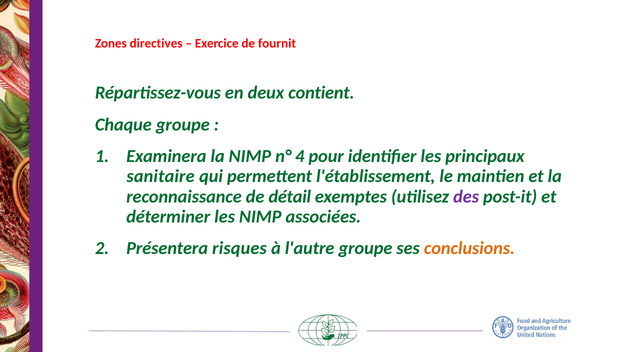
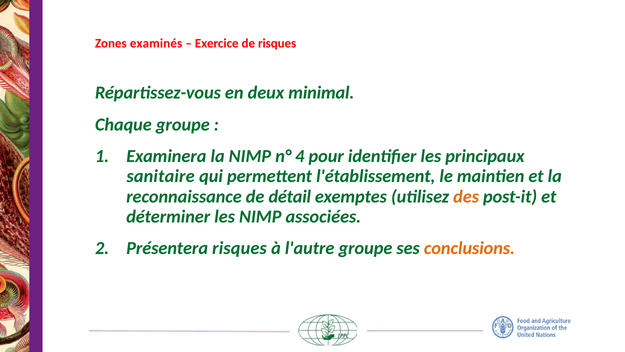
directives: directives -> examinés
de fournit: fournit -> risques
contient: contient -> minimal
des colour: purple -> orange
